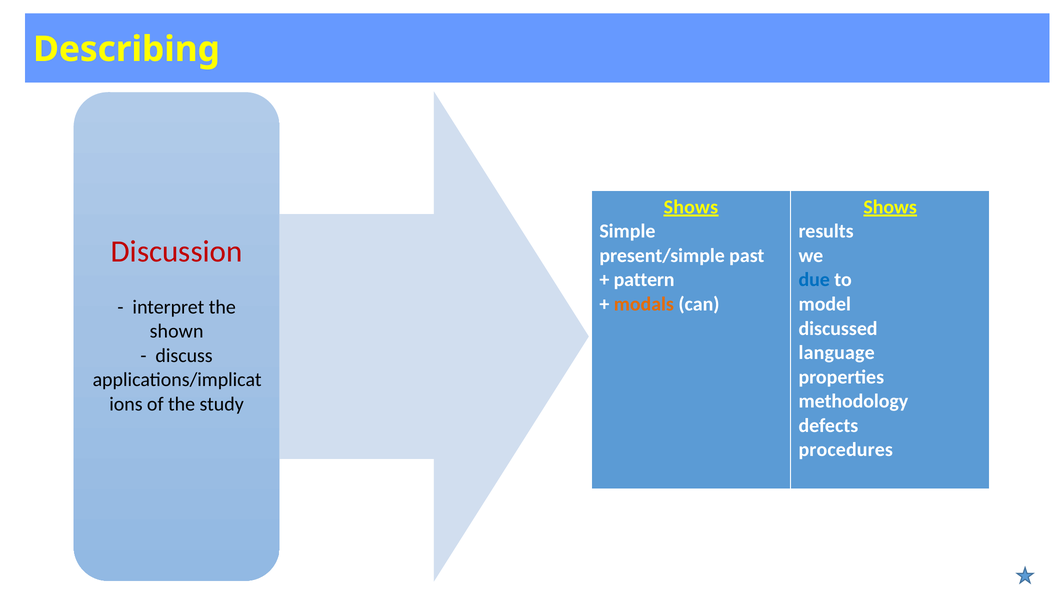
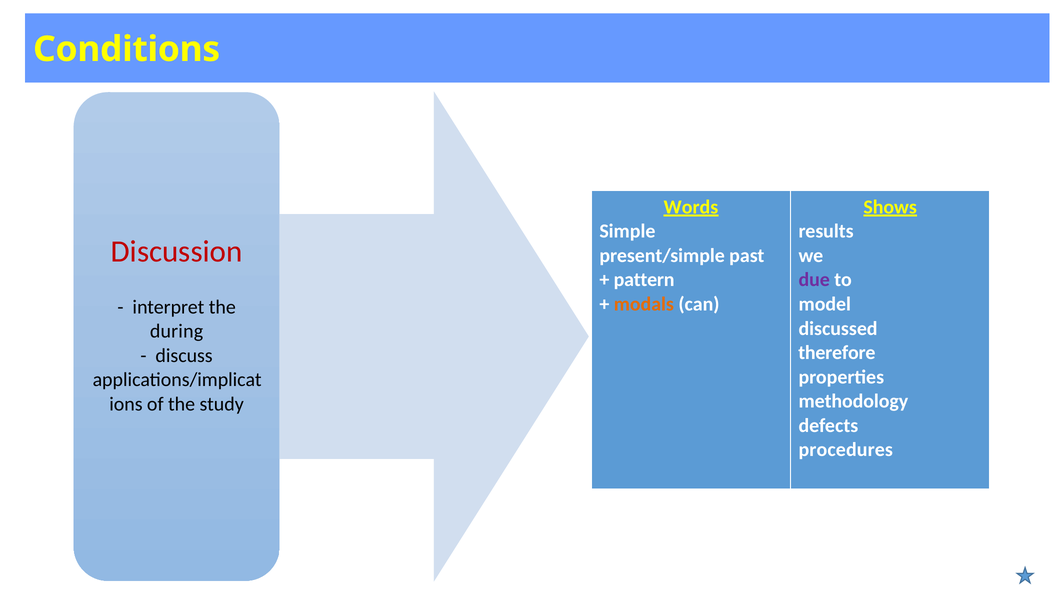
Describing: Describing -> Conditions
Shows at (691, 207): Shows -> Words
due colour: blue -> purple
shown: shown -> during
language: language -> therefore
